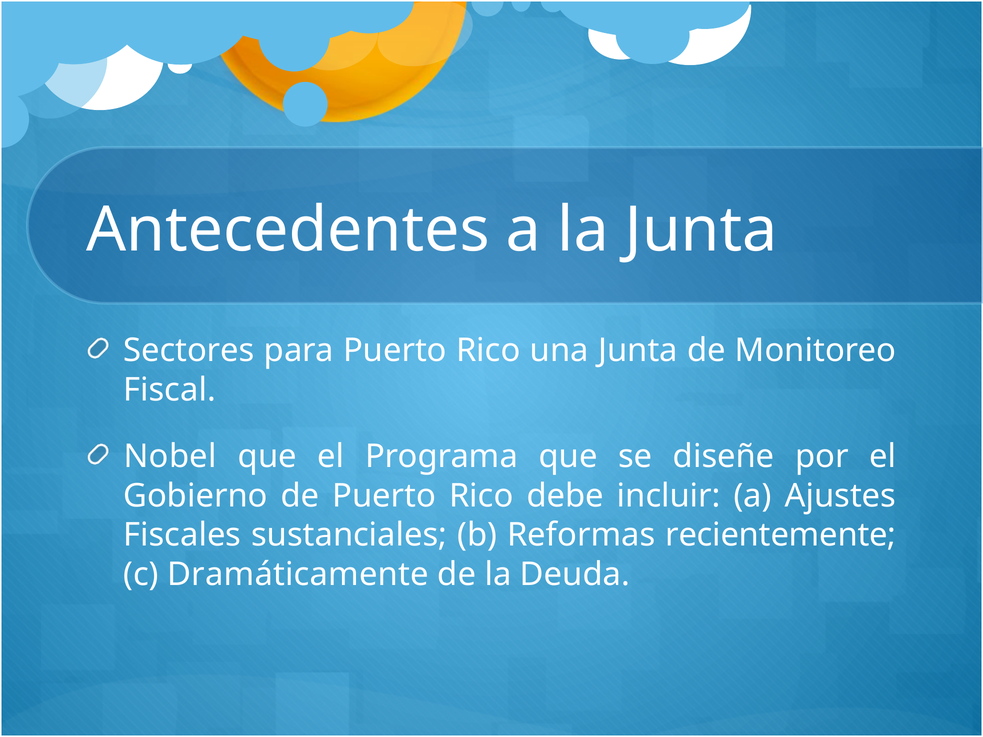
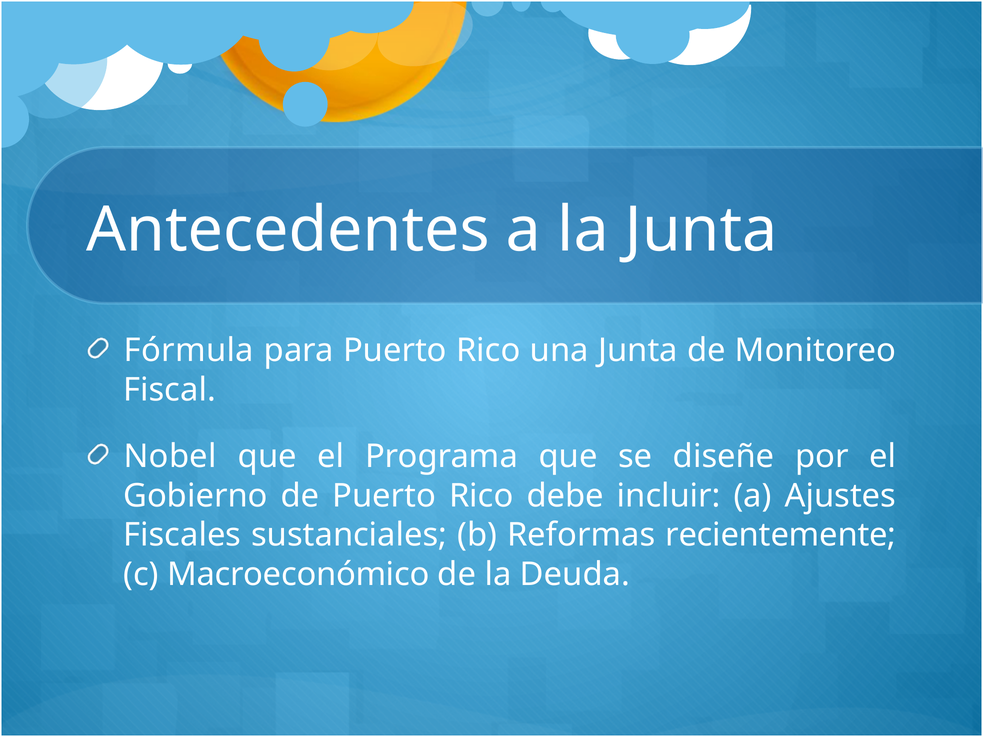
Sectores: Sectores -> Fórmula
Dramáticamente: Dramáticamente -> Macroeconómico
